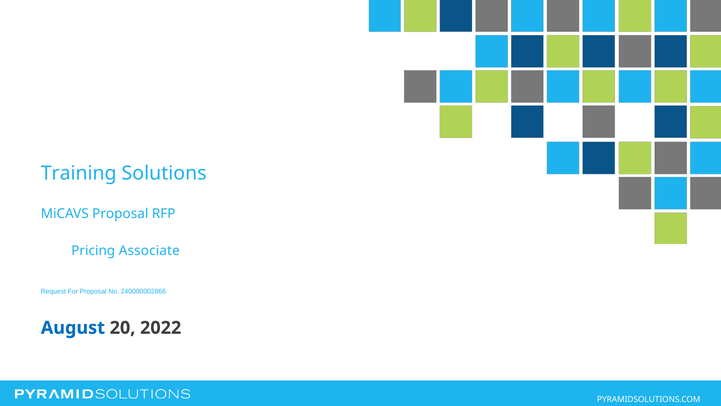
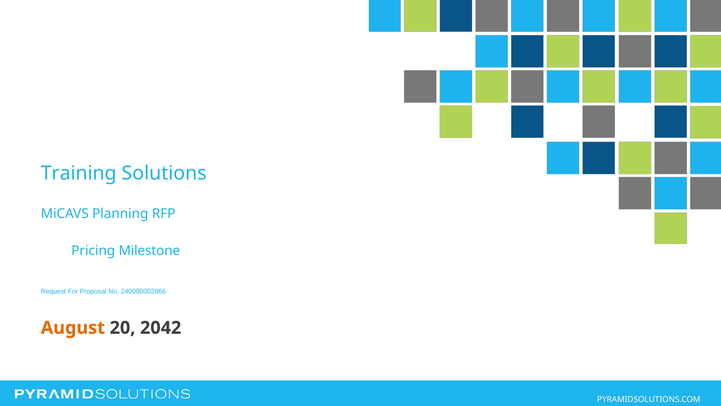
MiCAVS Proposal: Proposal -> Planning
Associate: Associate -> Milestone
August colour: blue -> orange
2022: 2022 -> 2042
